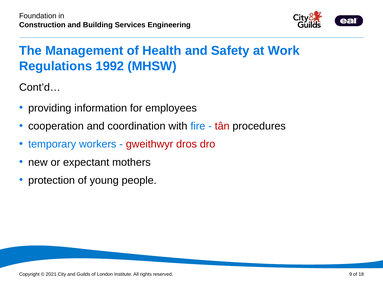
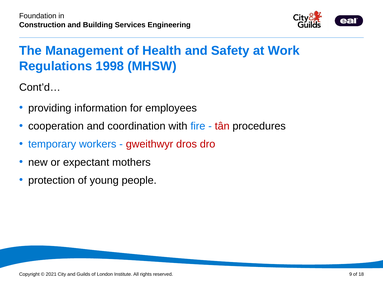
1992: 1992 -> 1998
